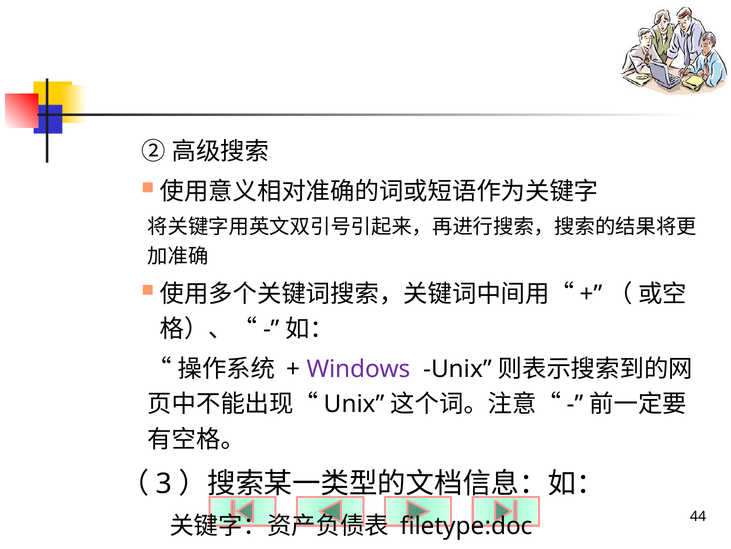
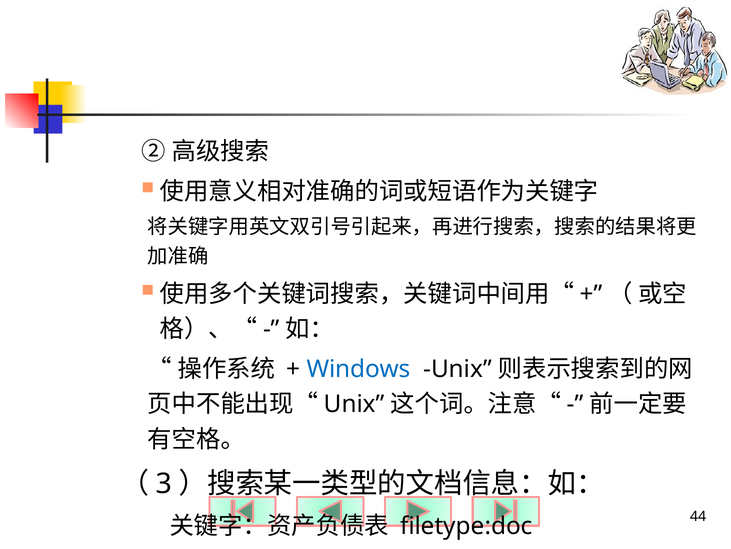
Windows colour: purple -> blue
